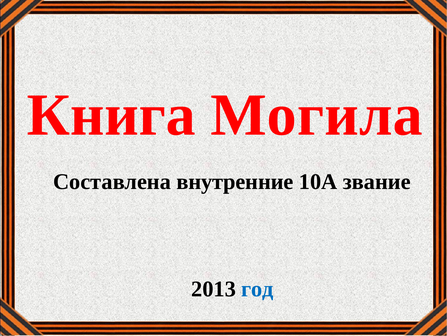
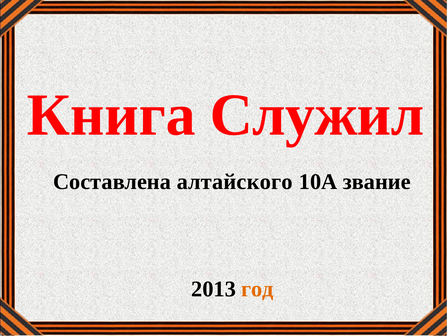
Могила: Могила -> Служил
внутренние: внутренние -> алтайского
год colour: blue -> orange
